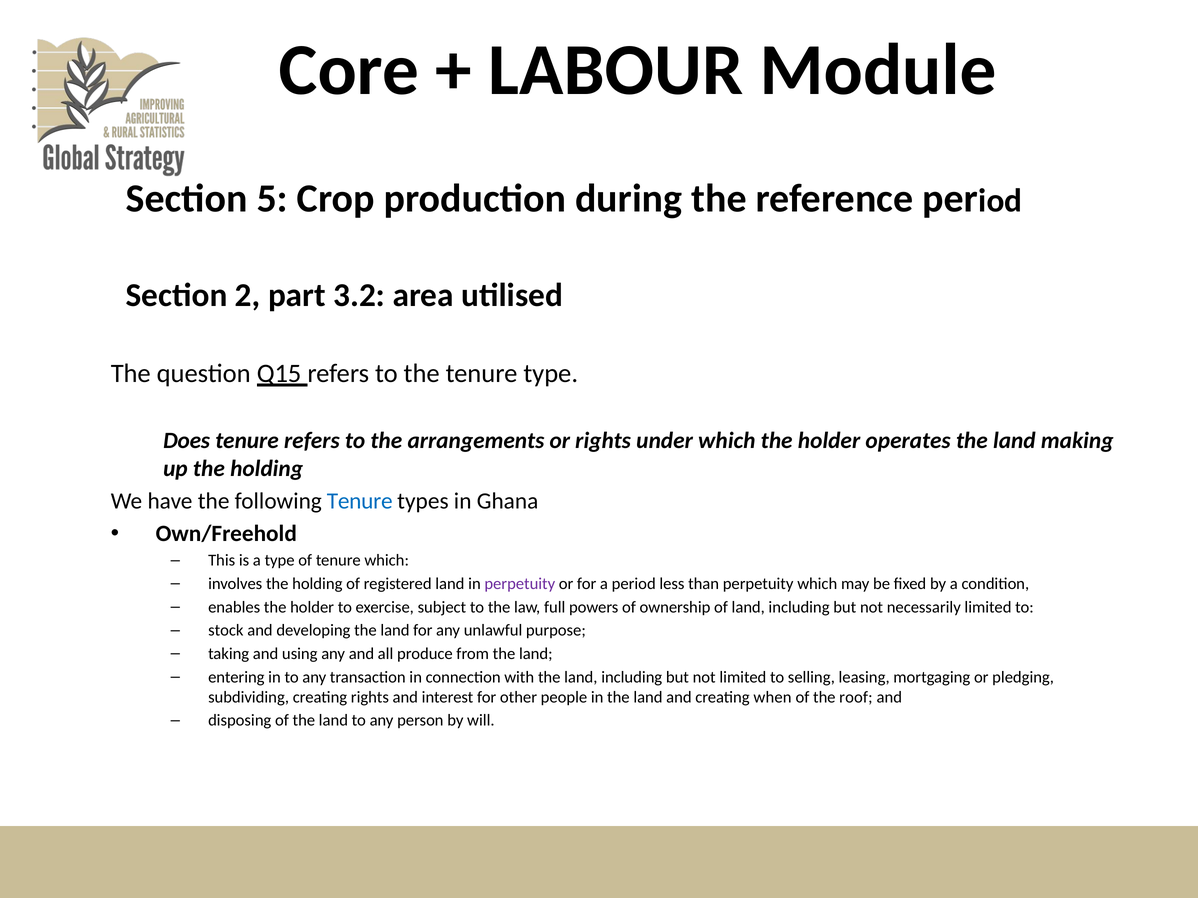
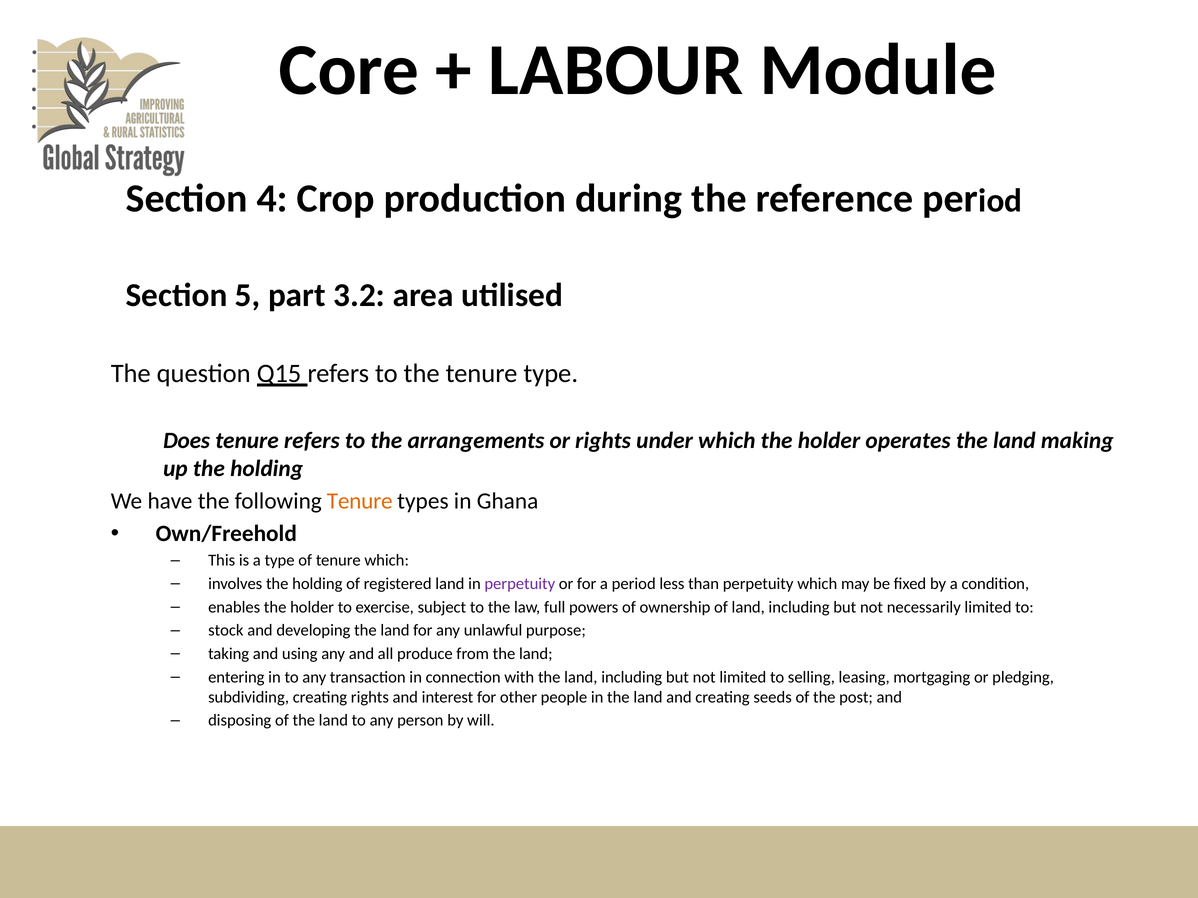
5: 5 -> 4
2: 2 -> 5
Tenure at (360, 501) colour: blue -> orange
when: when -> seeds
roof: roof -> post
